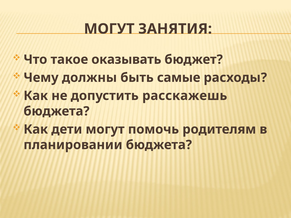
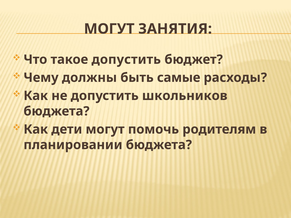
такое оказывать: оказывать -> допустить
расскажешь: расскажешь -> школьников
